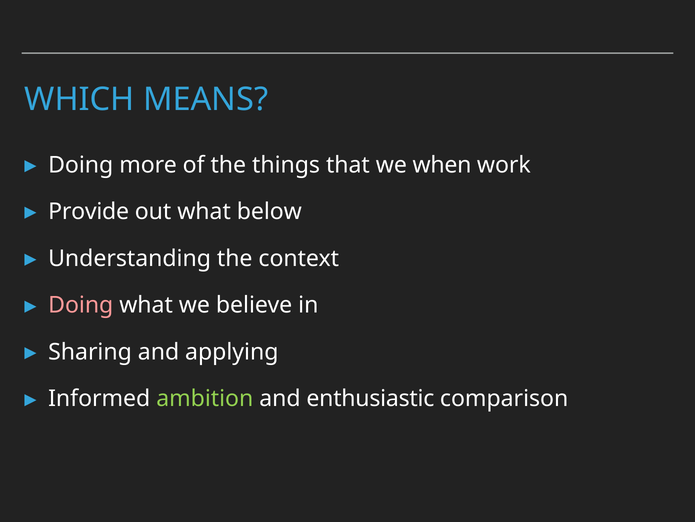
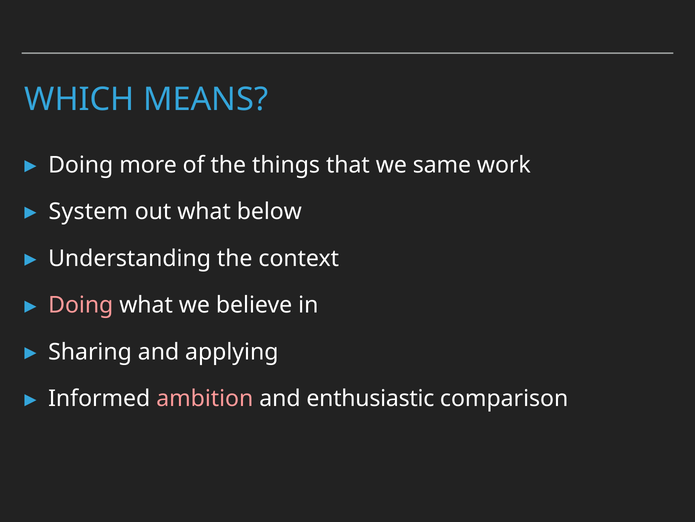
when: when -> same
Provide: Provide -> System
ambition colour: light green -> pink
